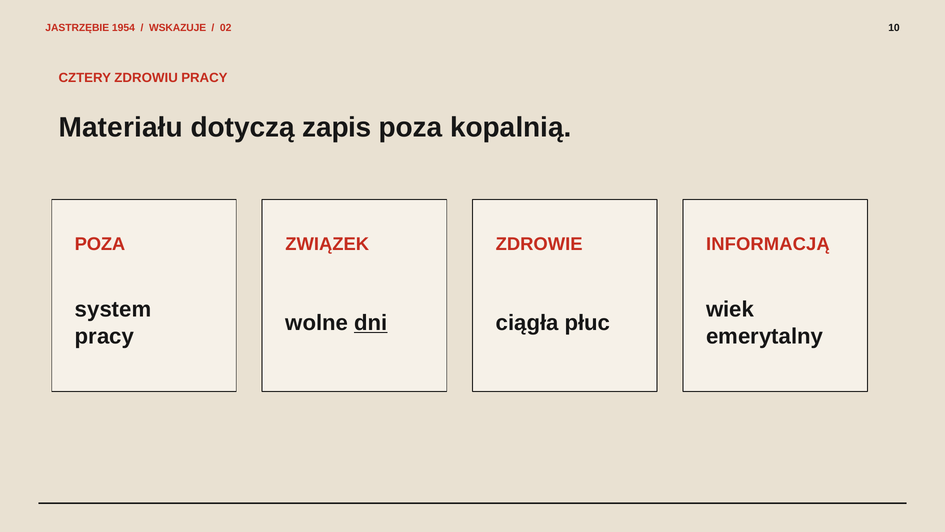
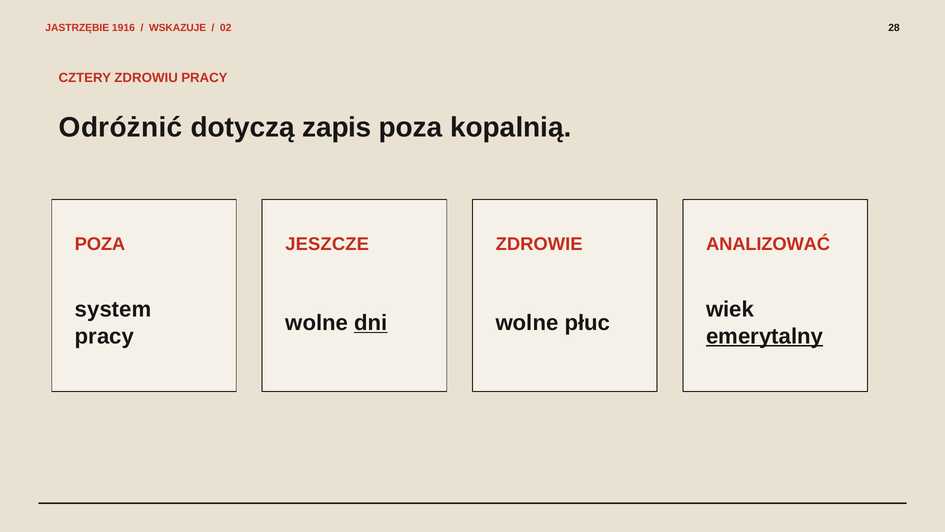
1954: 1954 -> 1916
10: 10 -> 28
Materiału: Materiału -> Odróżnić
ZWIĄZEK: ZWIĄZEK -> JESZCZE
INFORMACJĄ: INFORMACJĄ -> ANALIZOWAĆ
ciągła at (527, 323): ciągła -> wolne
emerytalny underline: none -> present
